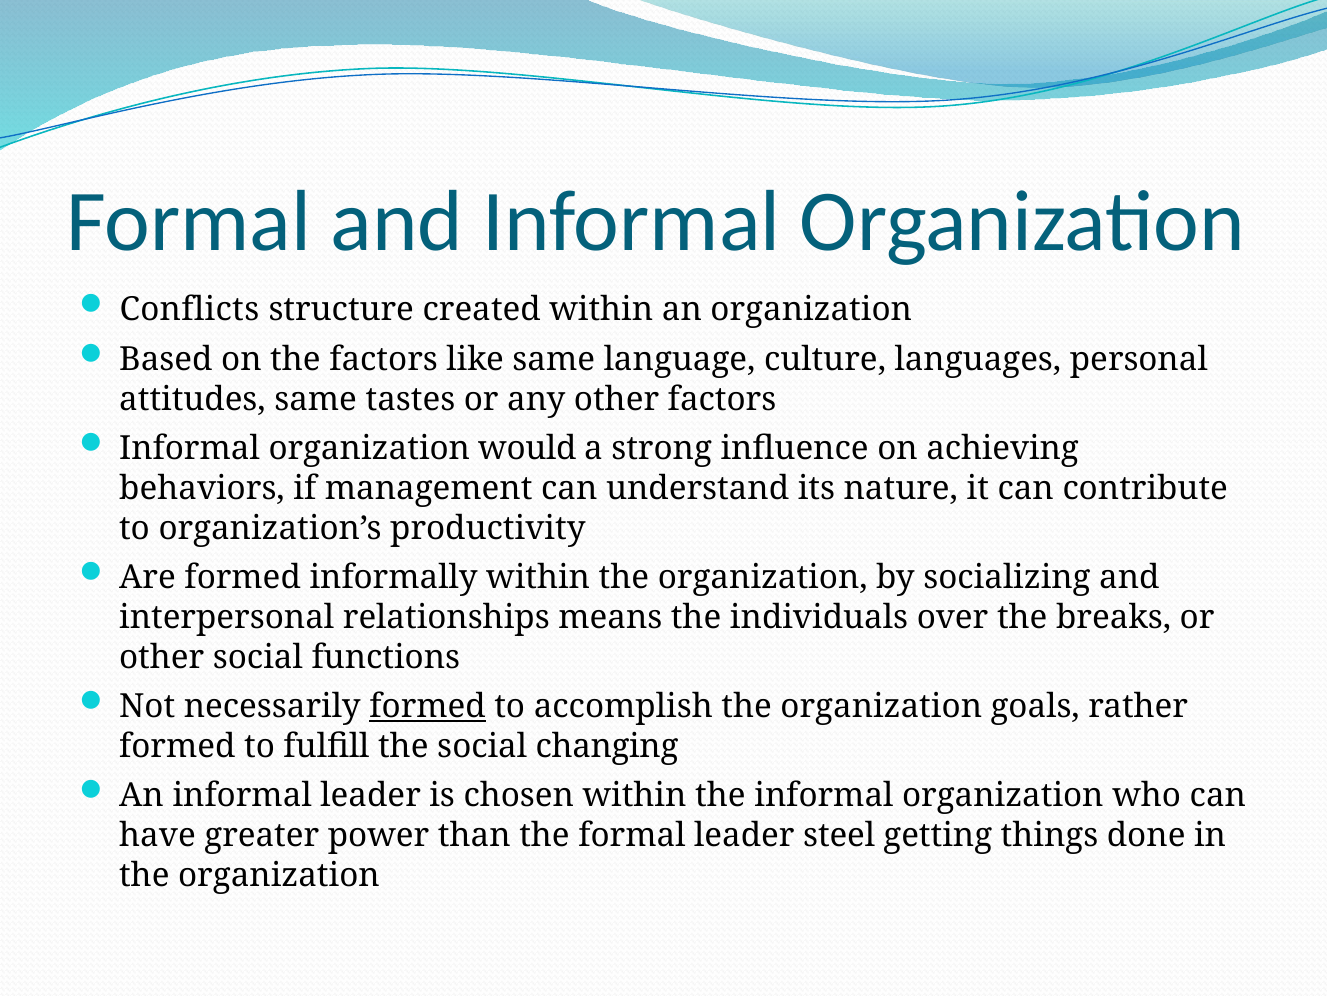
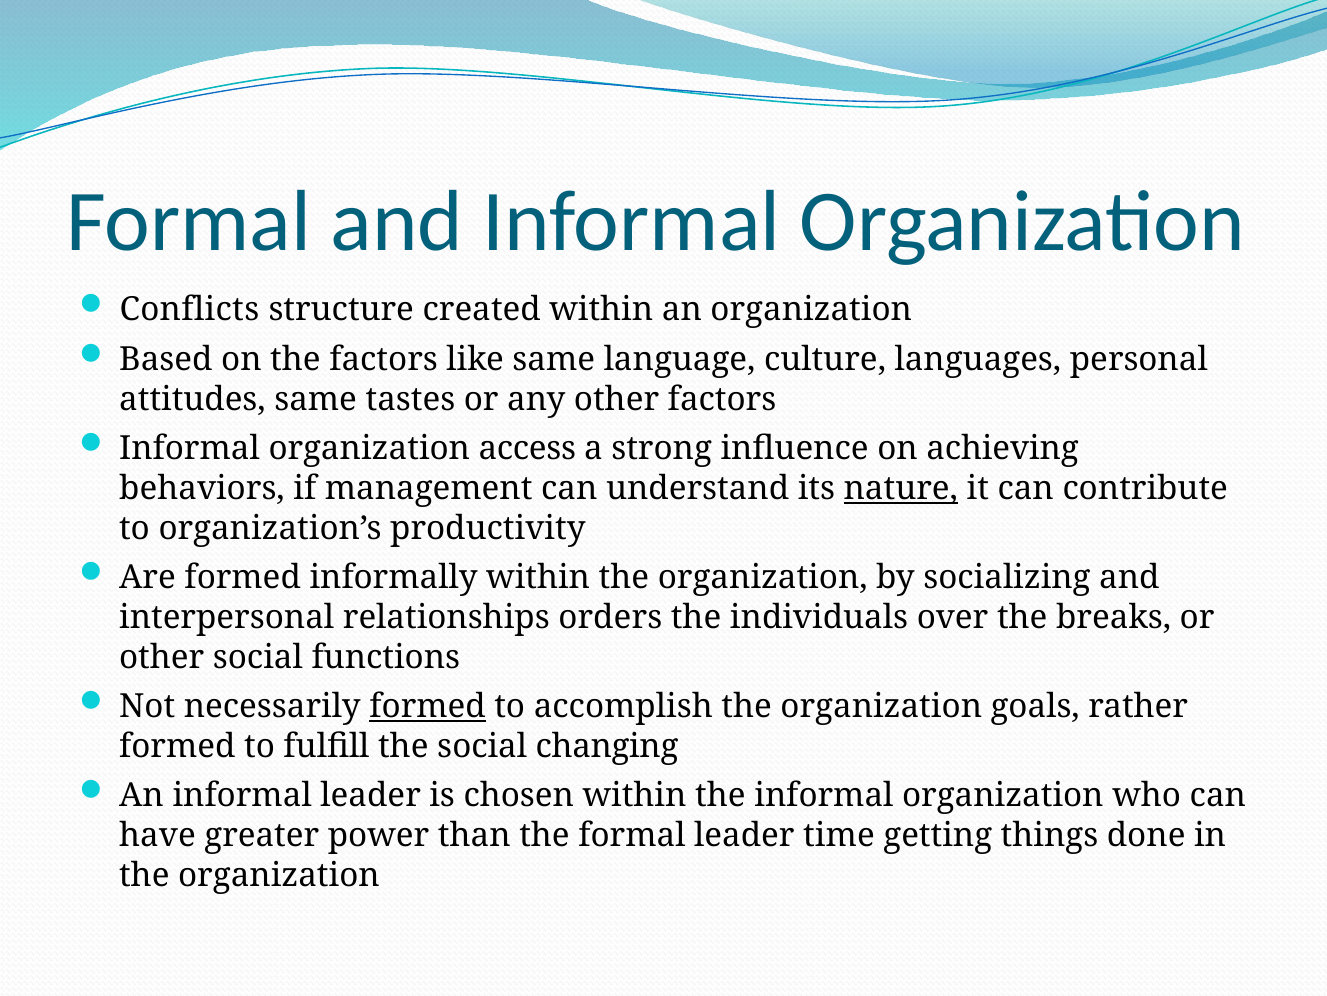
would: would -> access
nature underline: none -> present
means: means -> orders
steel: steel -> time
